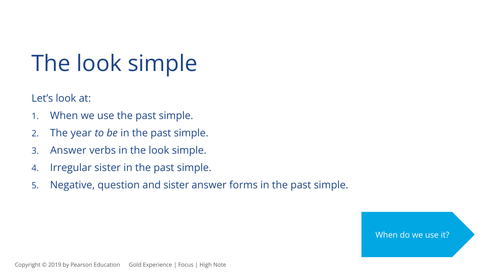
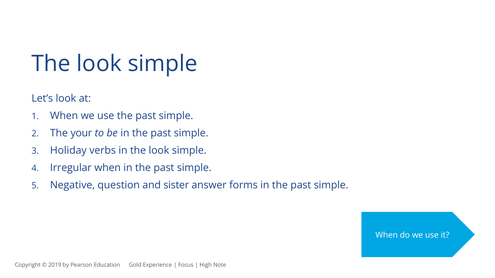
year: year -> your
Answer at (68, 151): Answer -> Holiday
Irregular sister: sister -> when
